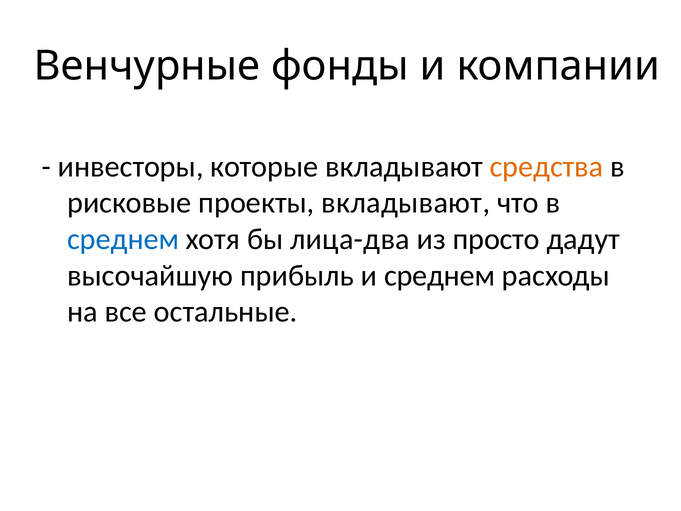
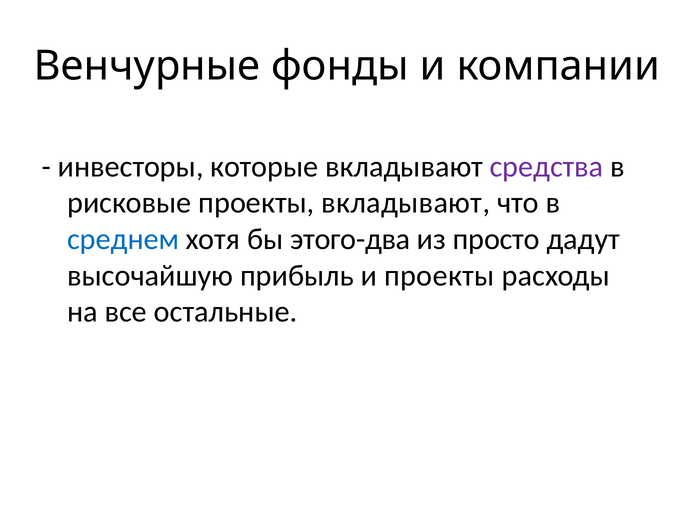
средства colour: orange -> purple
лица-два: лица-два -> этого-два
и среднем: среднем -> проекты
